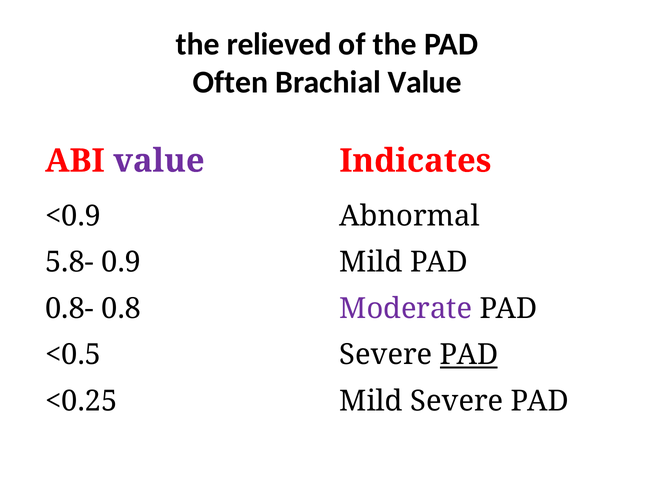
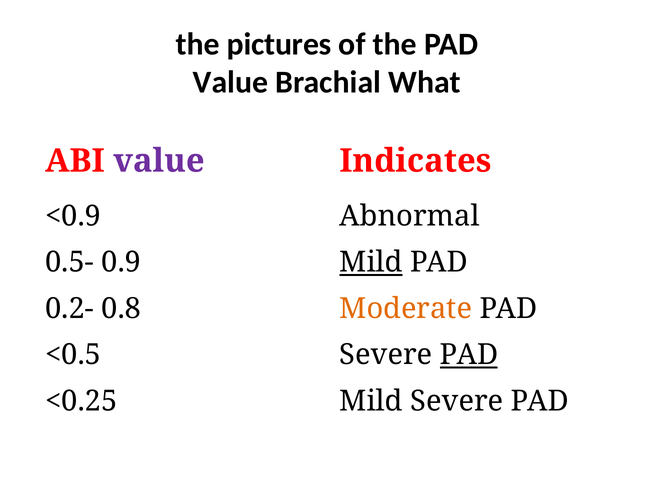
relieved: relieved -> pictures
Often at (230, 82): Often -> Value
Brachial Value: Value -> What
5.8-: 5.8- -> 0.5-
Mild at (371, 263) underline: none -> present
0.8-: 0.8- -> 0.2-
Moderate colour: purple -> orange
